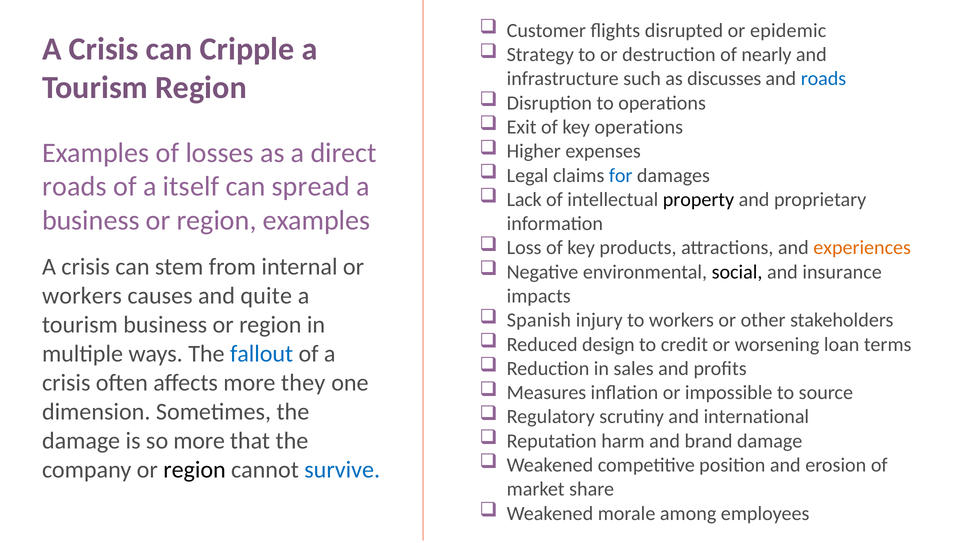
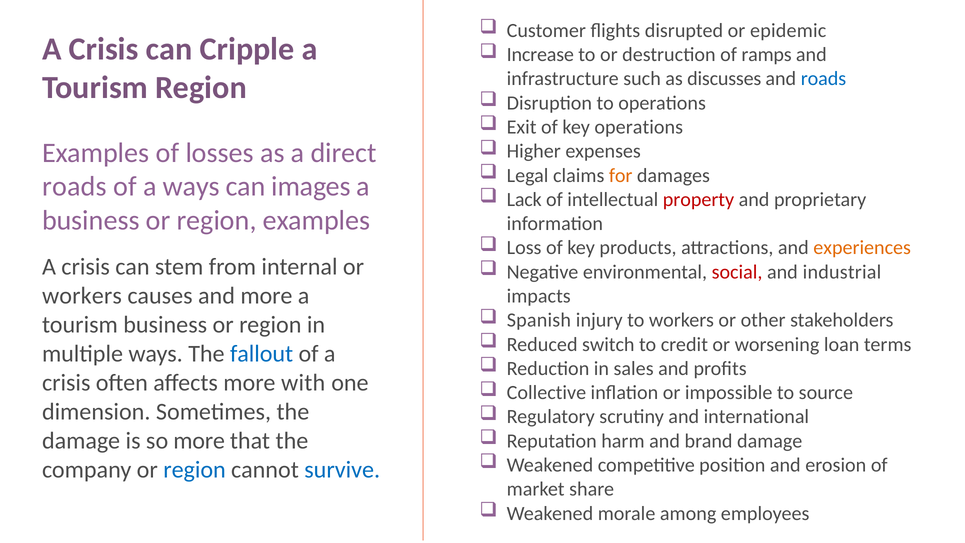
Strategy: Strategy -> Increase
nearly: nearly -> ramps
for colour: blue -> orange
a itself: itself -> ways
spread: spread -> images
property colour: black -> red
social colour: black -> red
insurance: insurance -> industrial
and quite: quite -> more
design: design -> switch
they: they -> with
Measures: Measures -> Collective
region at (195, 469) colour: black -> blue
